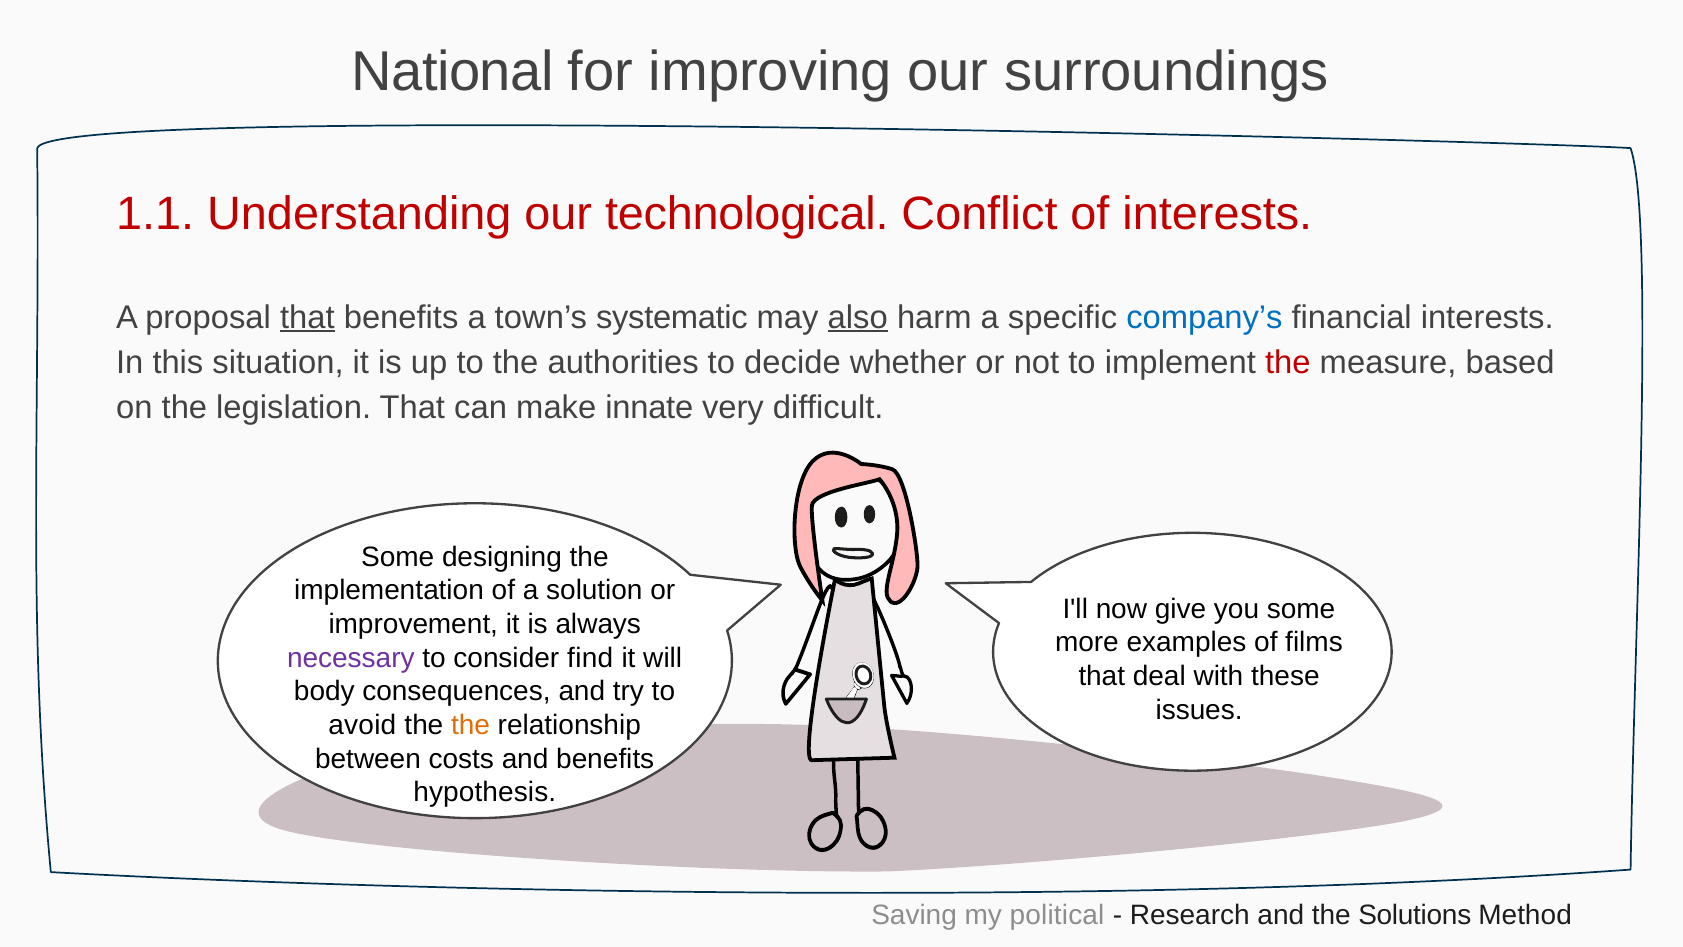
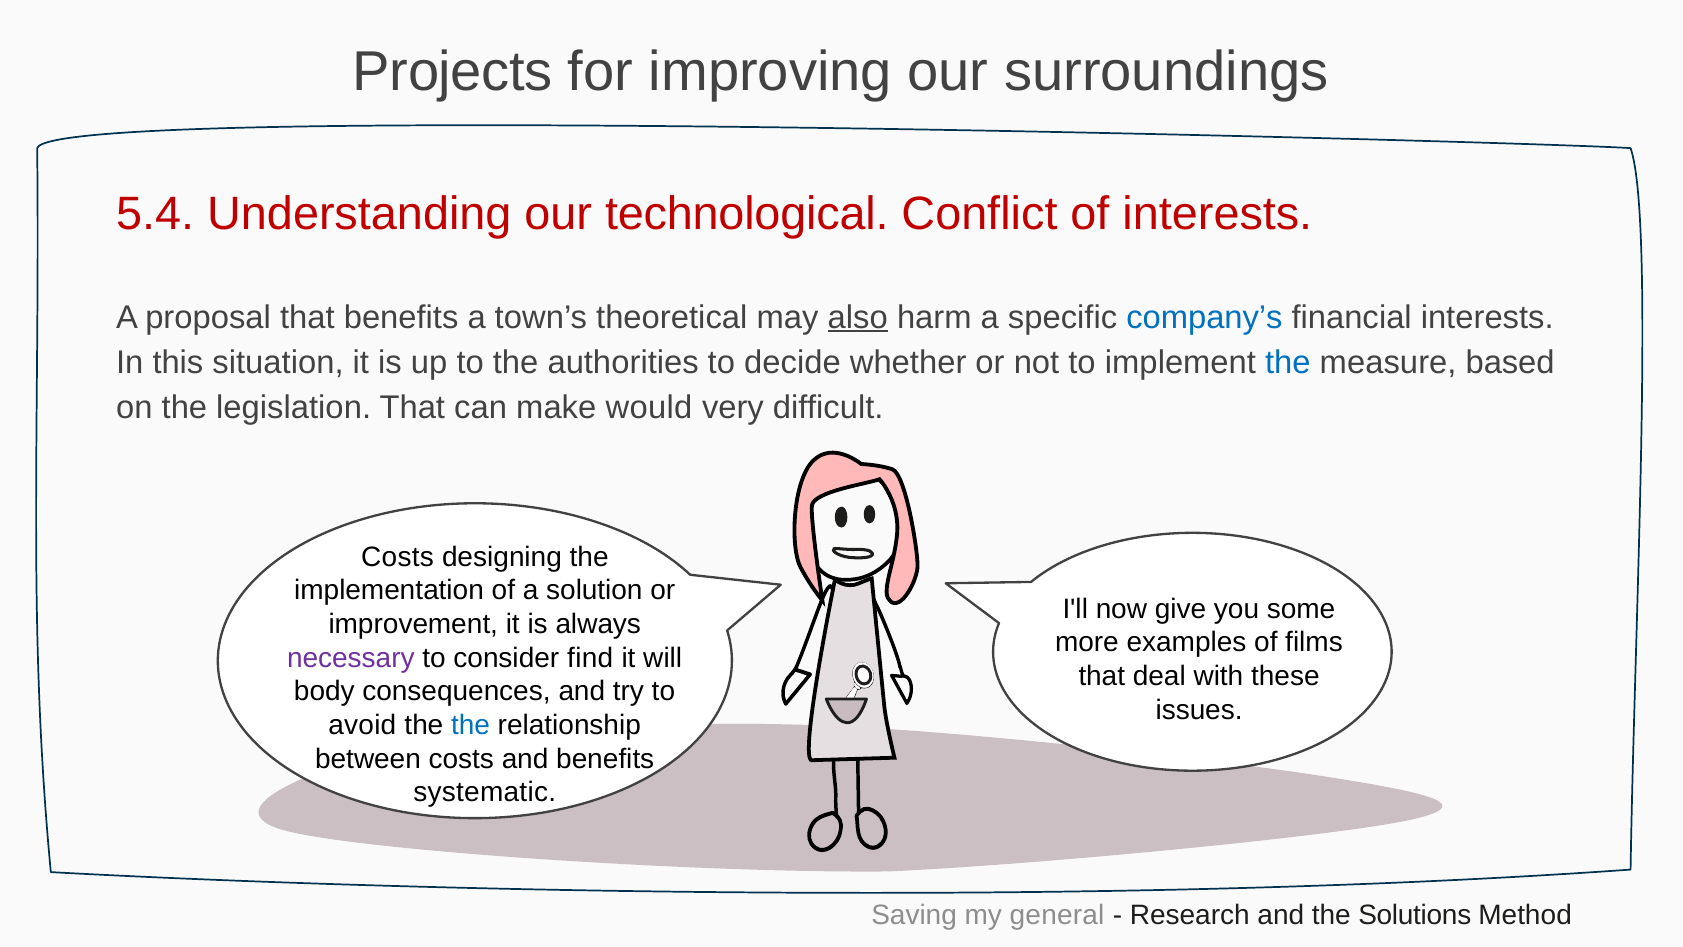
National: National -> Projects
1.1: 1.1 -> 5.4
that at (307, 317) underline: present -> none
systematic: systematic -> theoretical
the at (1288, 362) colour: red -> blue
innate: innate -> would
Some at (398, 557): Some -> Costs
the at (471, 725) colour: orange -> blue
hypothesis: hypothesis -> systematic
political: political -> general
